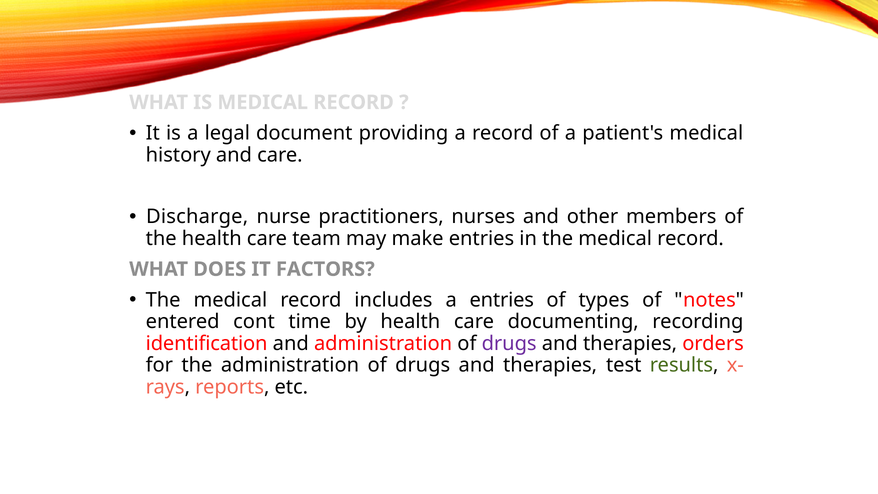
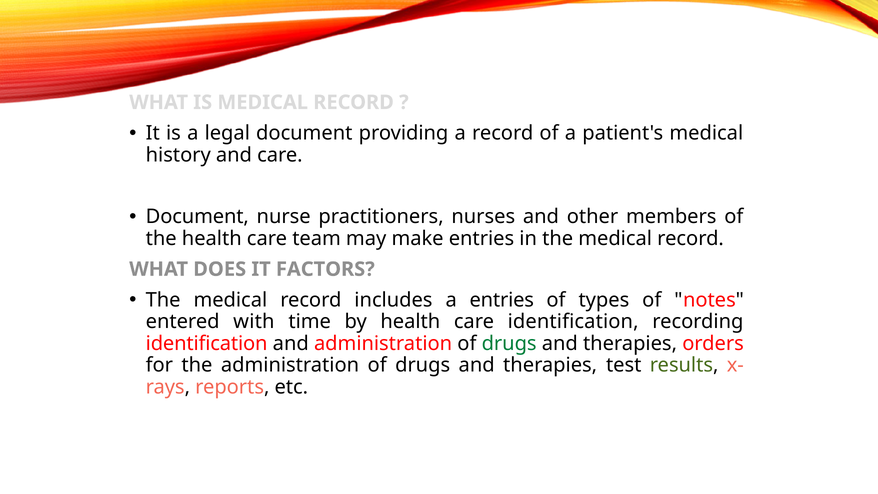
Discharge at (197, 217): Discharge -> Document
cont: cont -> with
care documenting: documenting -> identification
drugs at (509, 343) colour: purple -> green
